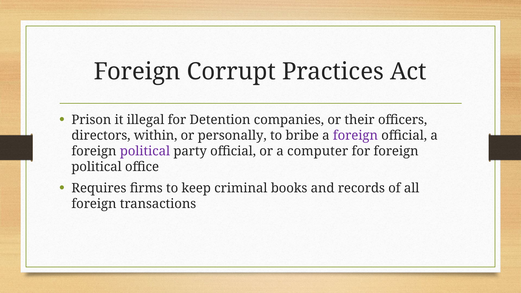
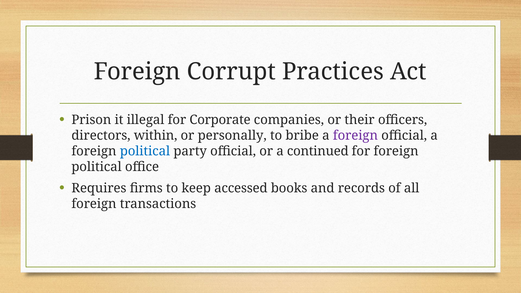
Detention: Detention -> Corporate
political at (145, 151) colour: purple -> blue
computer: computer -> continued
criminal: criminal -> accessed
